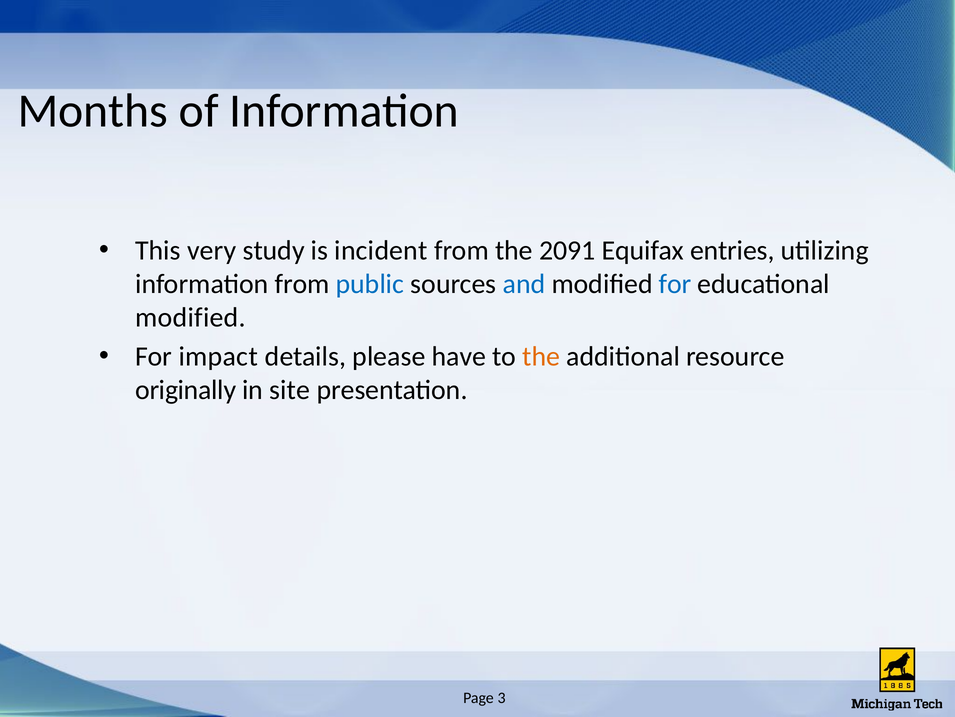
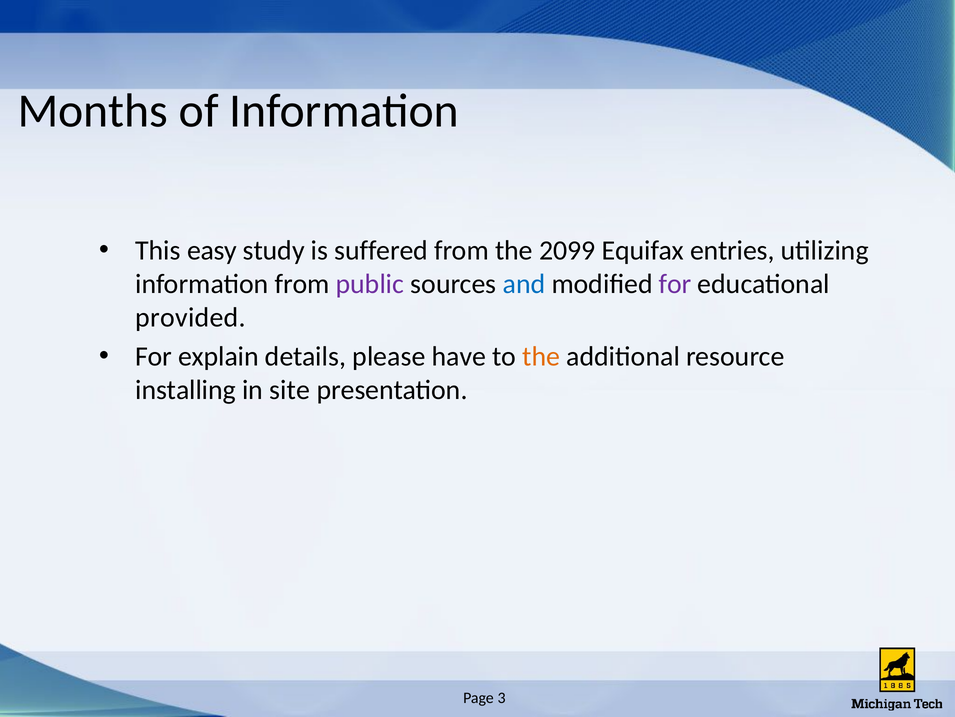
very: very -> easy
incident: incident -> suffered
2091: 2091 -> 2099
public colour: blue -> purple
for at (675, 284) colour: blue -> purple
modified at (191, 317): modified -> provided
impact: impact -> explain
originally: originally -> installing
